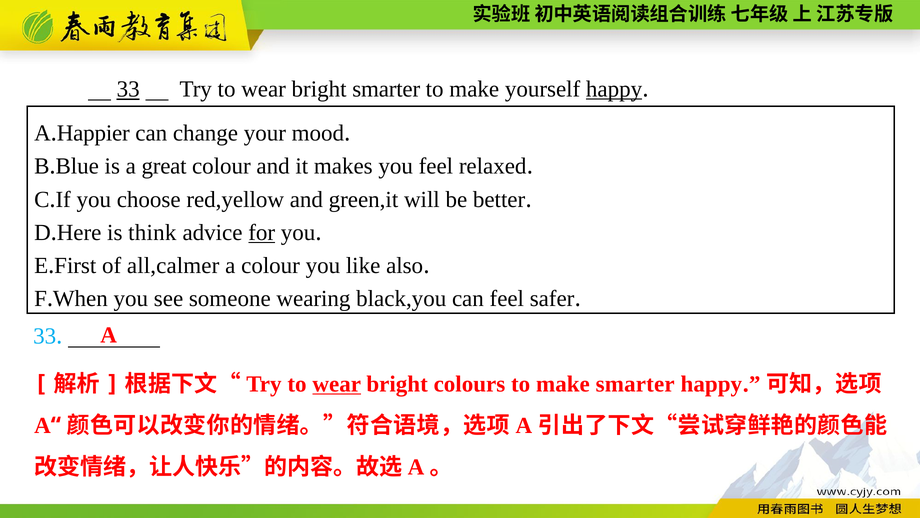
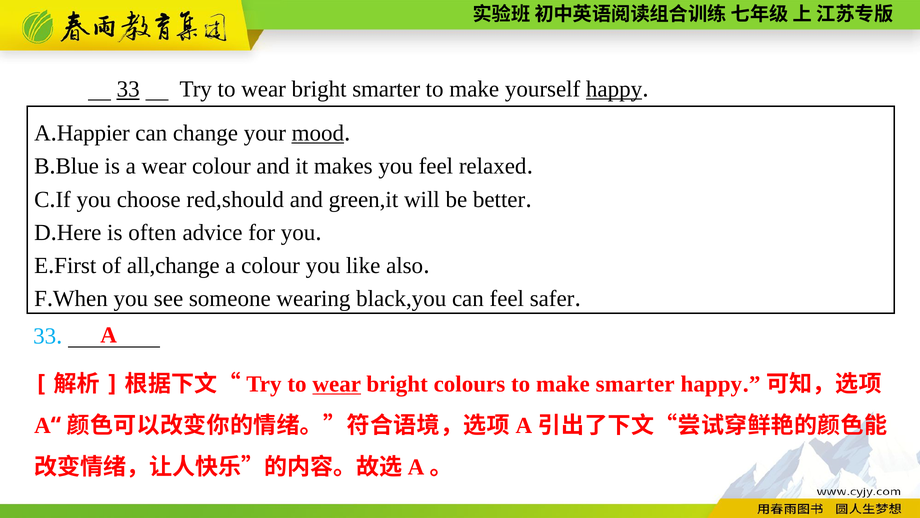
mood underline: none -> present
a great: great -> wear
red,yellow: red,yellow -> red,should
think: think -> often
for underline: present -> none
all,calmer: all,calmer -> all,change
